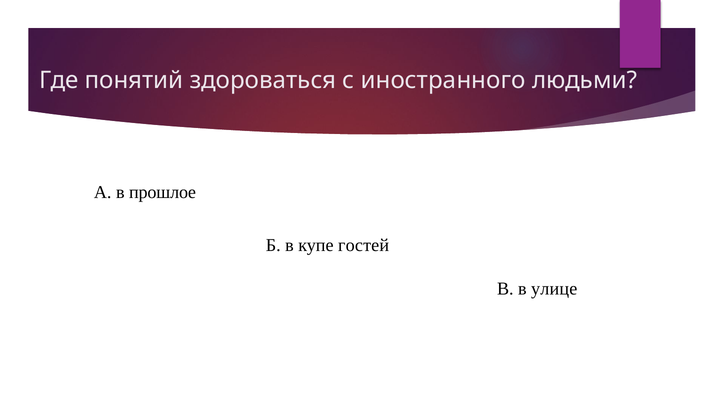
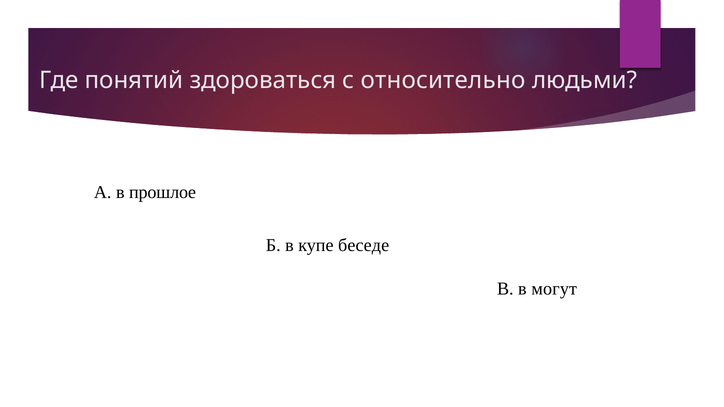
иностранного: иностранного -> относительно
гостей: гостей -> беседе
улице: улице -> могут
